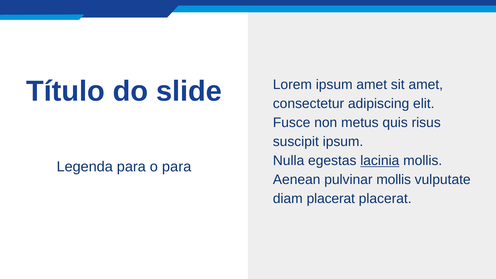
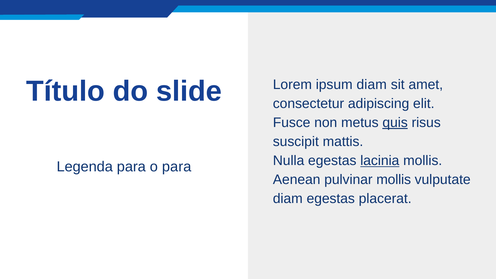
ipsum amet: amet -> diam
quis underline: none -> present
suscipit ipsum: ipsum -> mattis
diam placerat: placerat -> egestas
